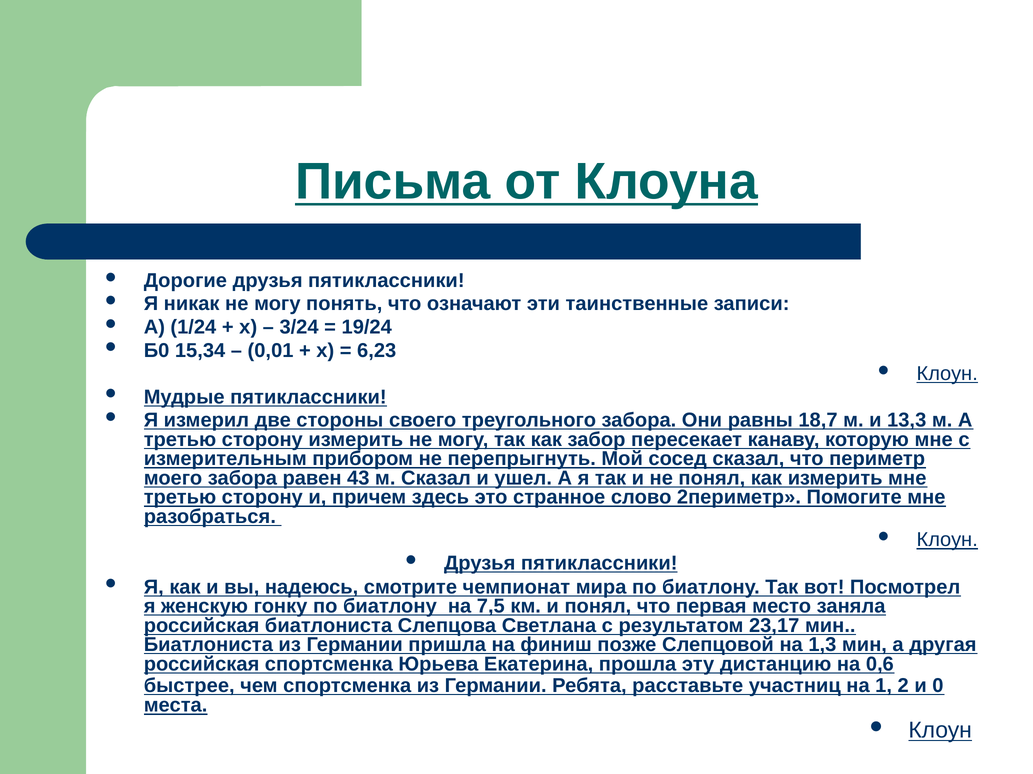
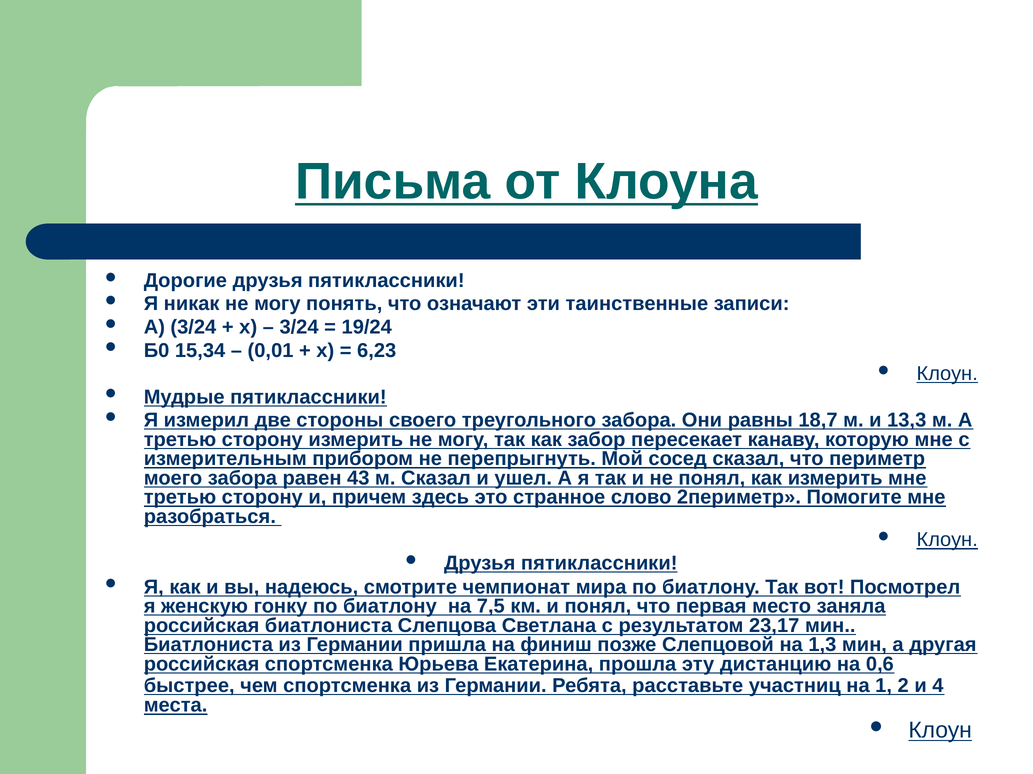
А 1/24: 1/24 -> 3/24
0: 0 -> 4
